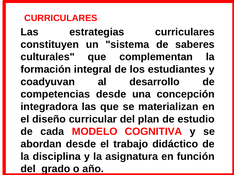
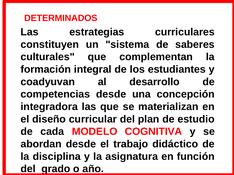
CURRICULARES at (61, 18): CURRICULARES -> DETERMINADOS
